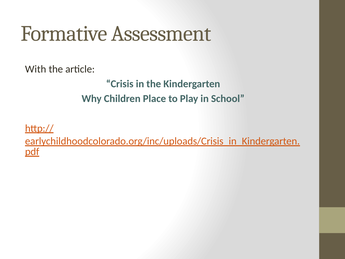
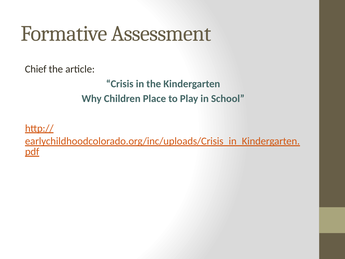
With: With -> Chief
